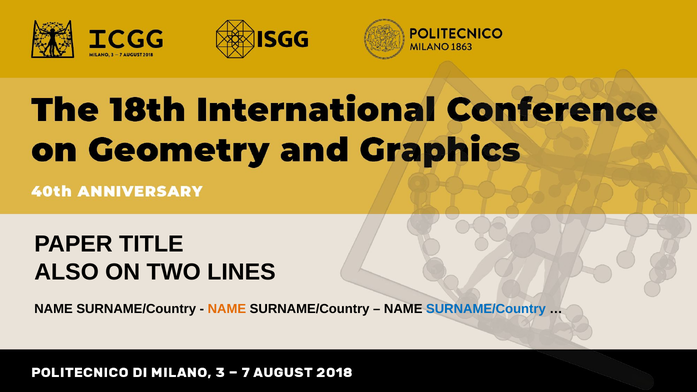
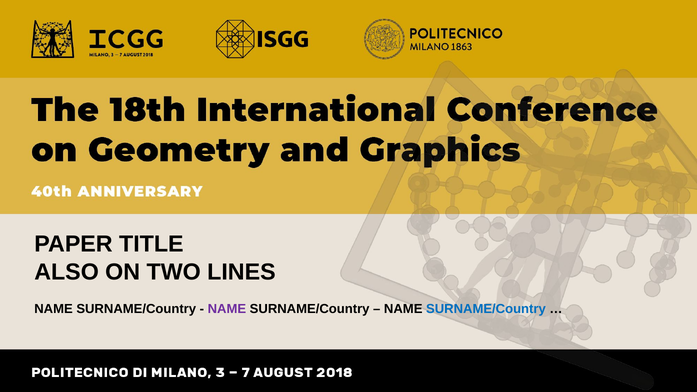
NAME at (227, 309) colour: orange -> purple
